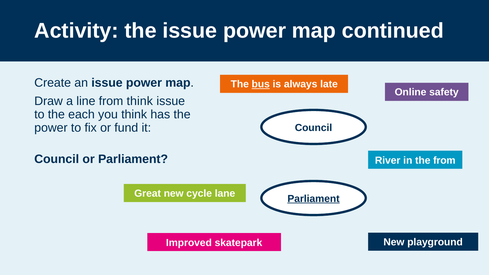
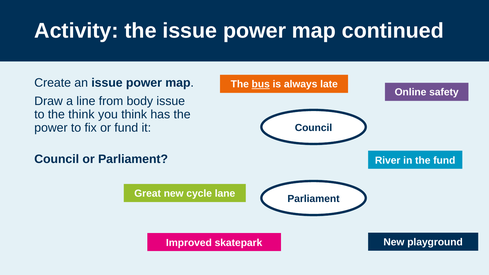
from think: think -> body
the each: each -> think
the from: from -> fund
Parliament at (314, 199) underline: present -> none
